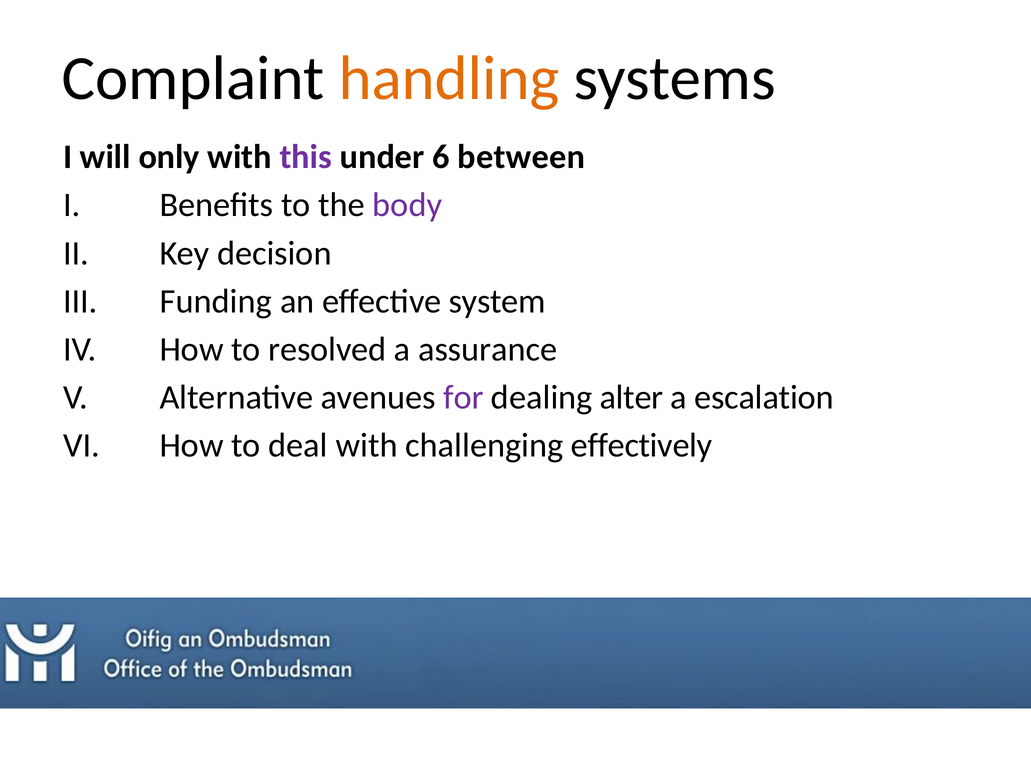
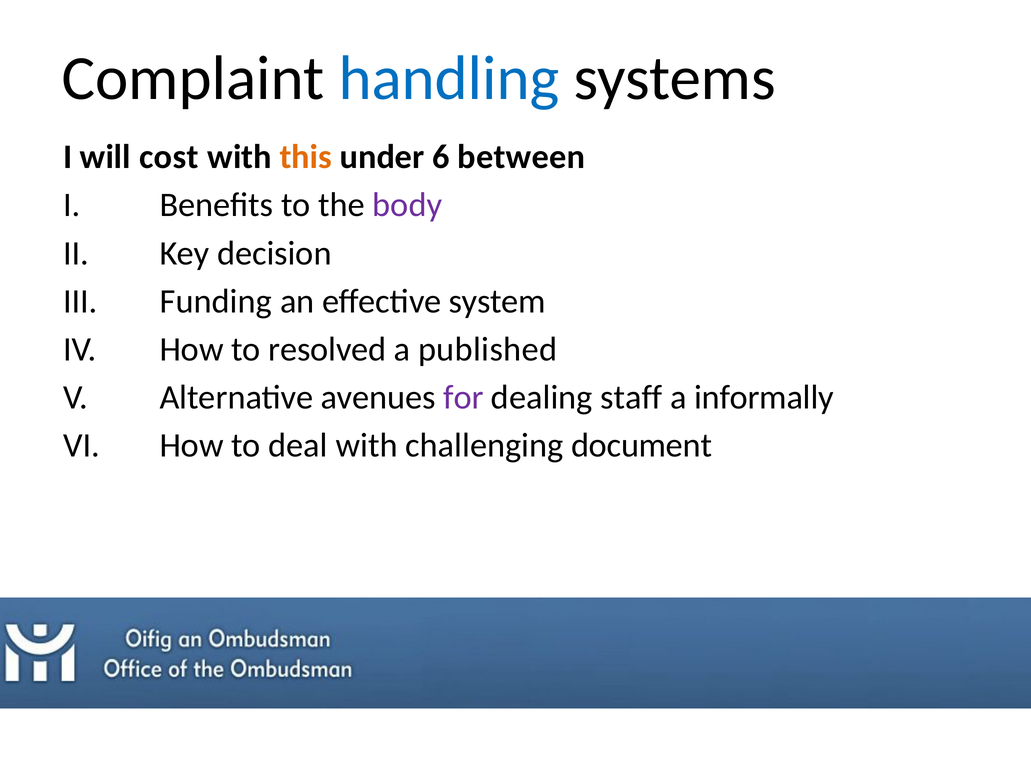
handling colour: orange -> blue
only: only -> cost
this colour: purple -> orange
assurance: assurance -> published
alter: alter -> staff
escalation: escalation -> informally
effectively: effectively -> document
